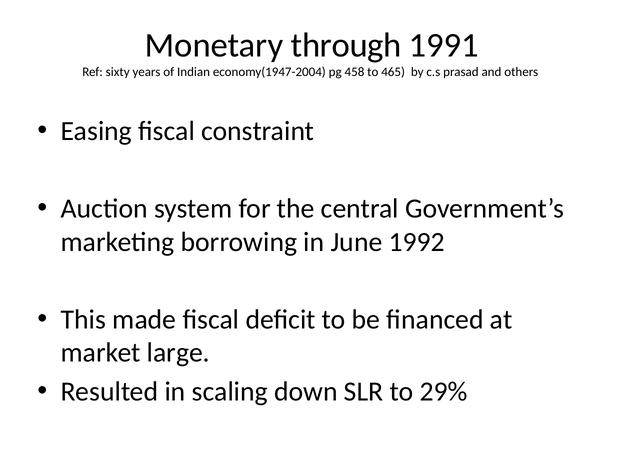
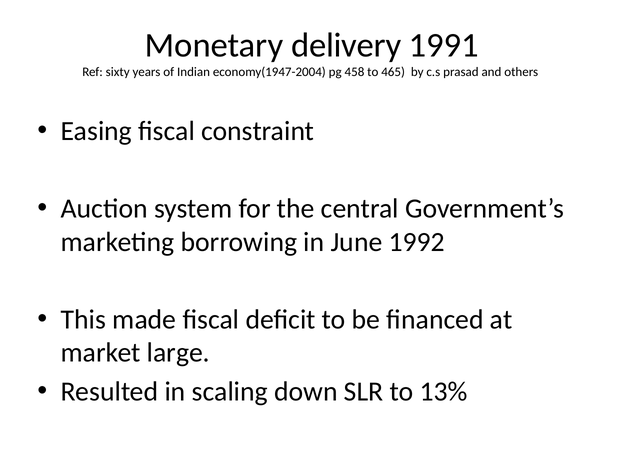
through: through -> delivery
29%: 29% -> 13%
